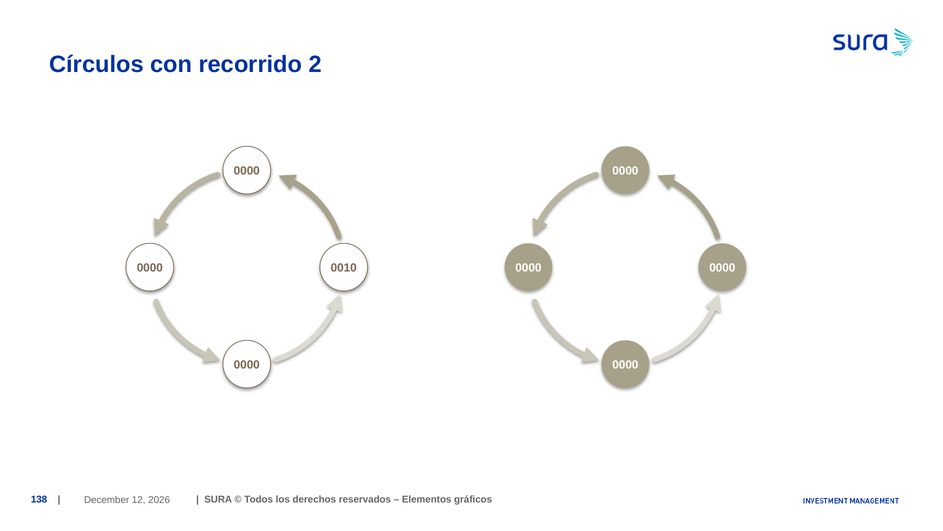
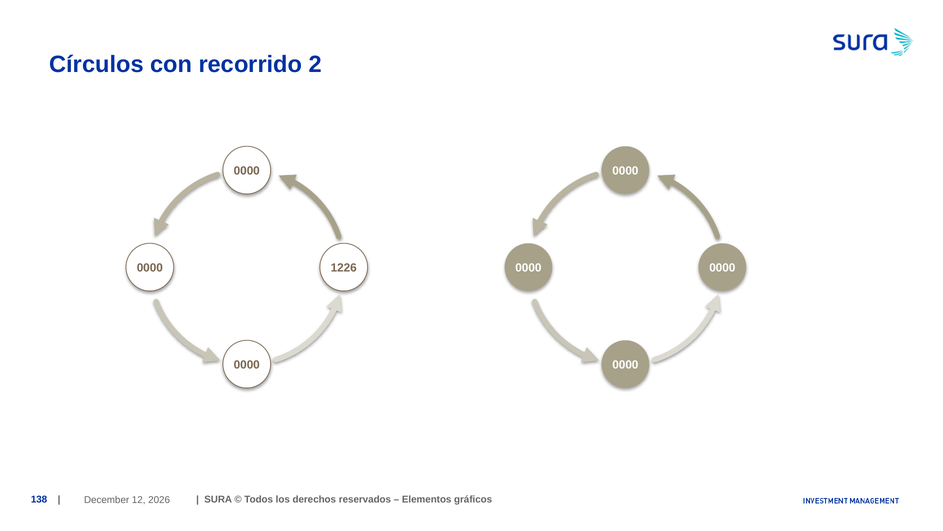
0010: 0010 -> 1226
